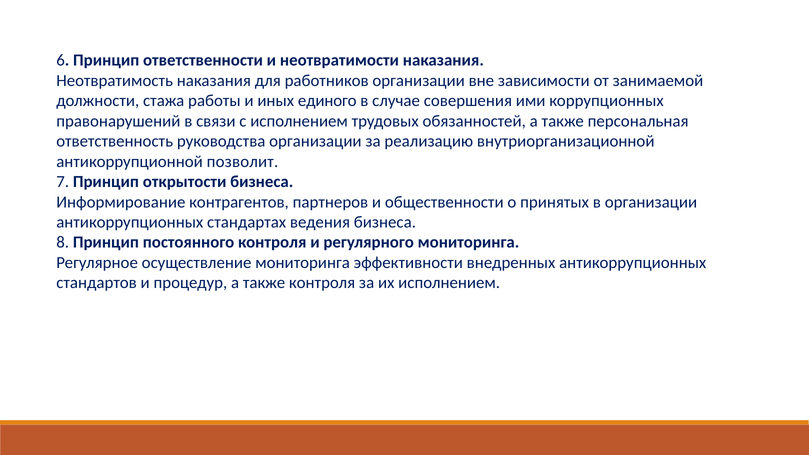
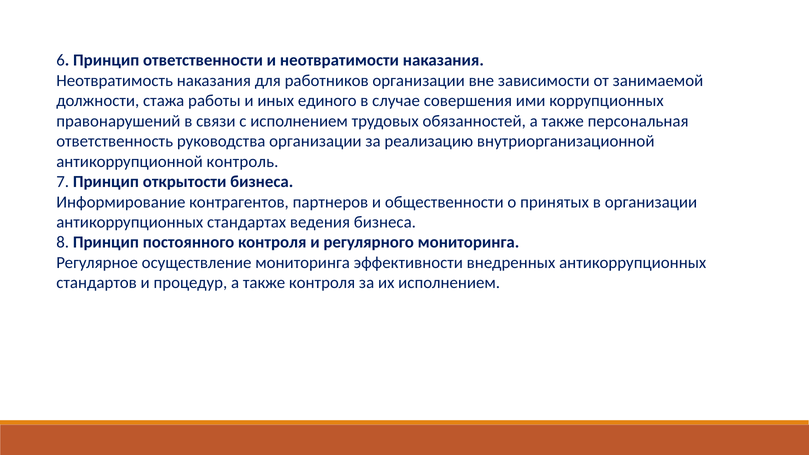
позволит: позволит -> контроль
